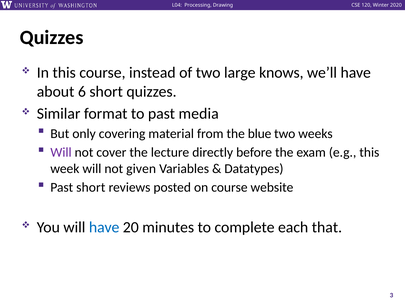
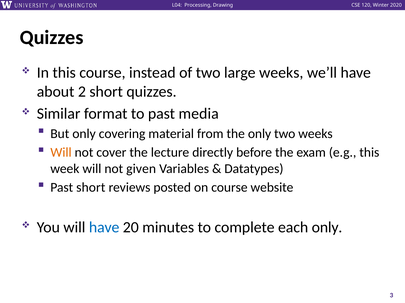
large knows: knows -> weeks
6: 6 -> 2
the blue: blue -> only
Will at (61, 153) colour: purple -> orange
each that: that -> only
